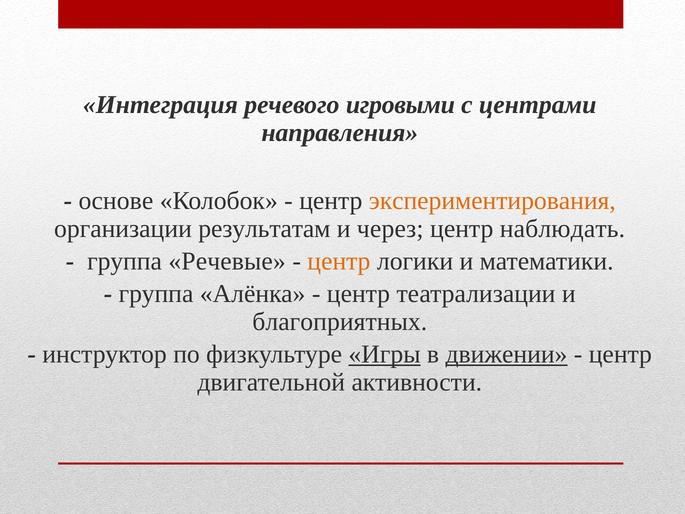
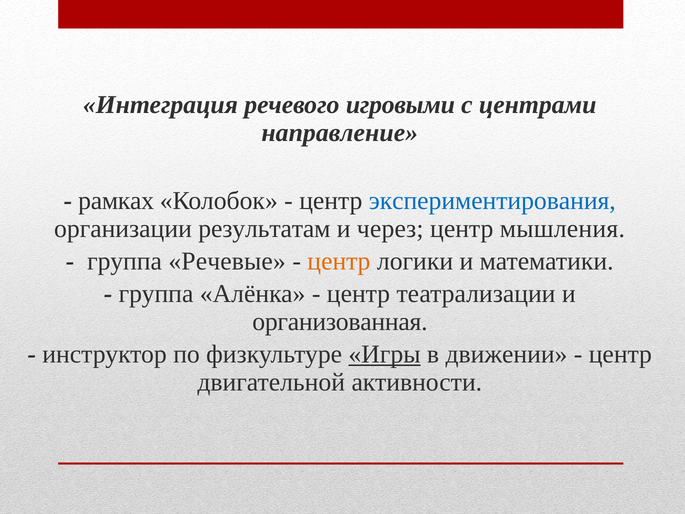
направления: направления -> направление
основе: основе -> рамках
экспериментирования colour: orange -> blue
наблюдать: наблюдать -> мышления
благоприятных: благоприятных -> организованная
движении underline: present -> none
